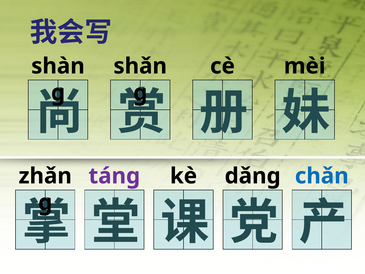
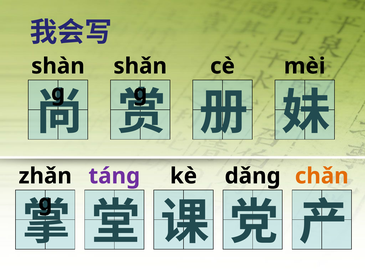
chǎn colour: blue -> orange
